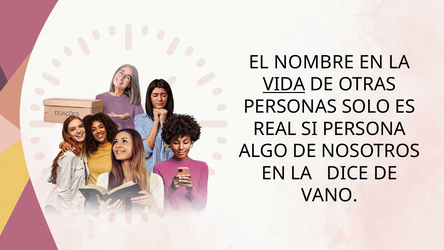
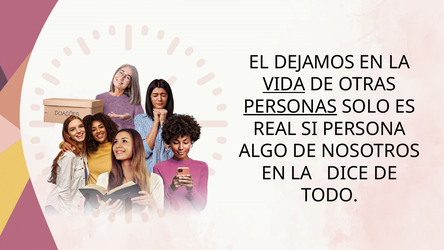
NOMBRE: NOMBRE -> DEJAMOS
PERSONAS underline: none -> present
VANO: VANO -> TODO
